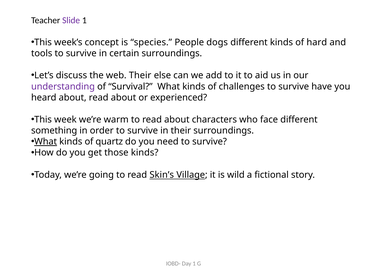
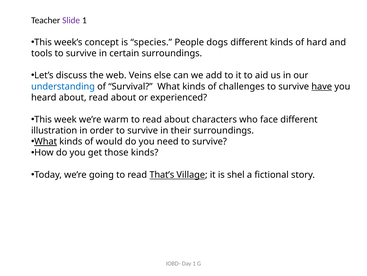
web Their: Their -> Veins
understanding colour: purple -> blue
have underline: none -> present
something: something -> illustration
quartz: quartz -> would
Skin’s: Skin’s -> That’s
wild: wild -> shel
